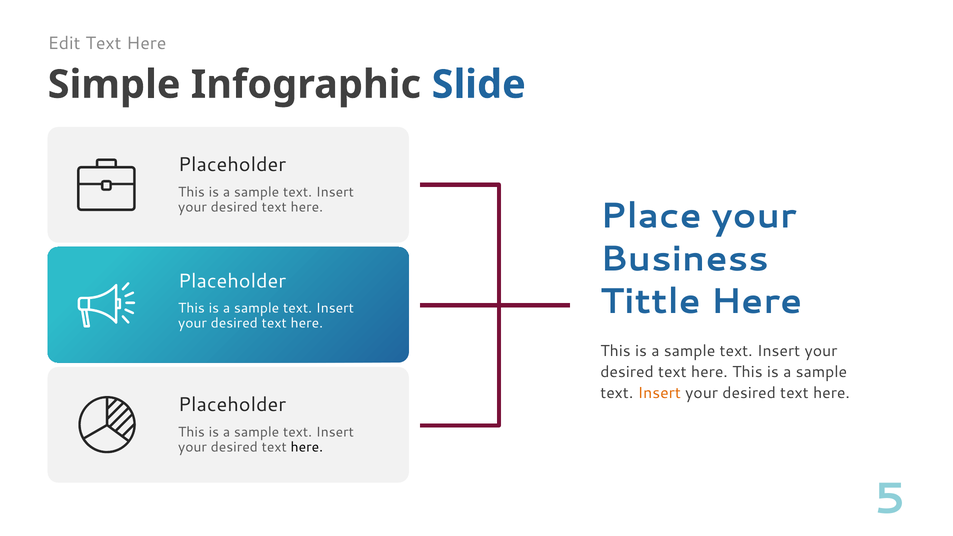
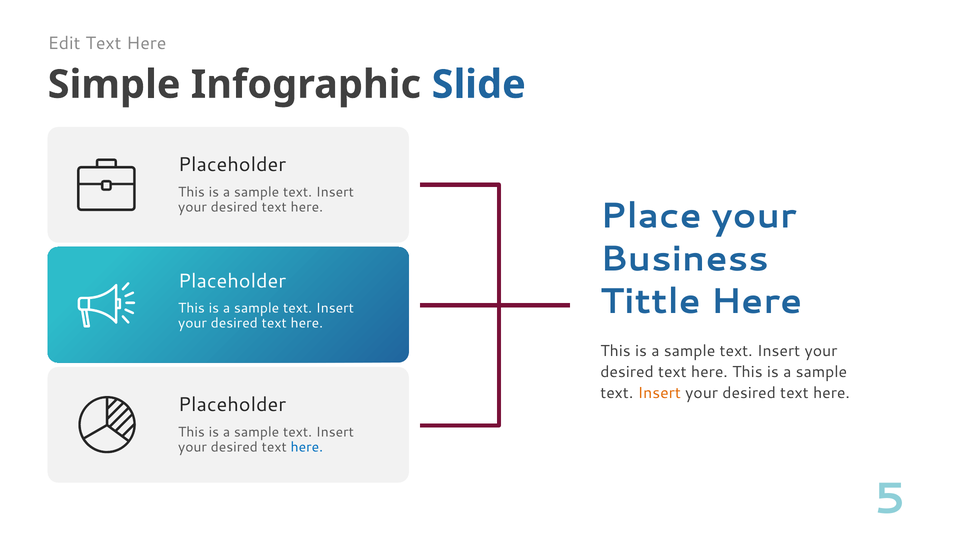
here at (307, 447) colour: black -> blue
